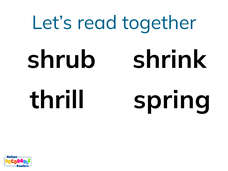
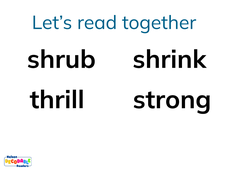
spring: spring -> strong
